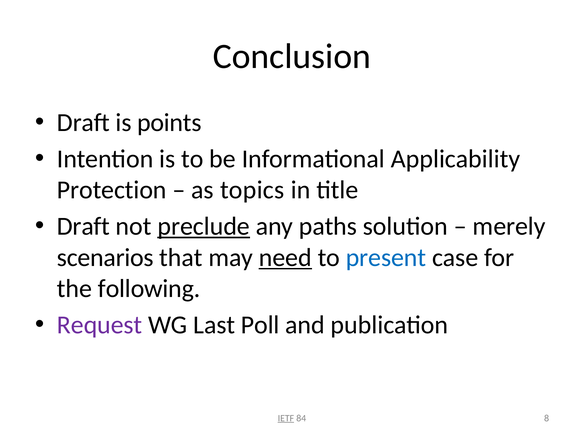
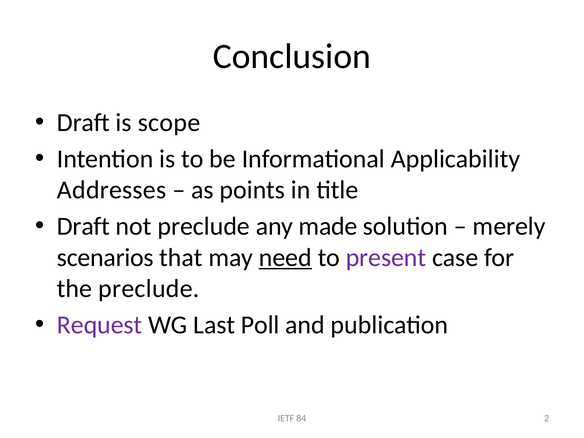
points: points -> scope
Protection: Protection -> Addresses
topics: topics -> points
preclude at (204, 226) underline: present -> none
paths: paths -> made
present colour: blue -> purple
the following: following -> preclude
IETF underline: present -> none
8: 8 -> 2
